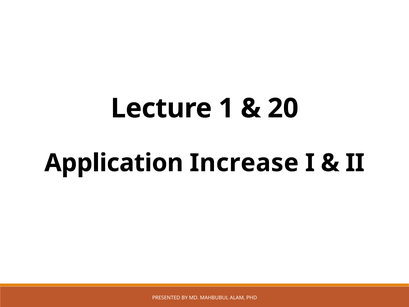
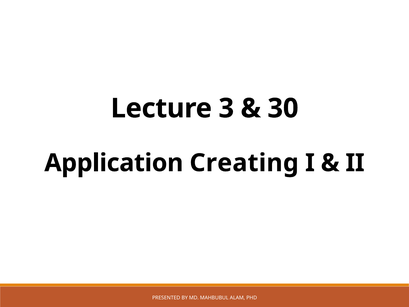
1: 1 -> 3
20: 20 -> 30
Increase: Increase -> Creating
